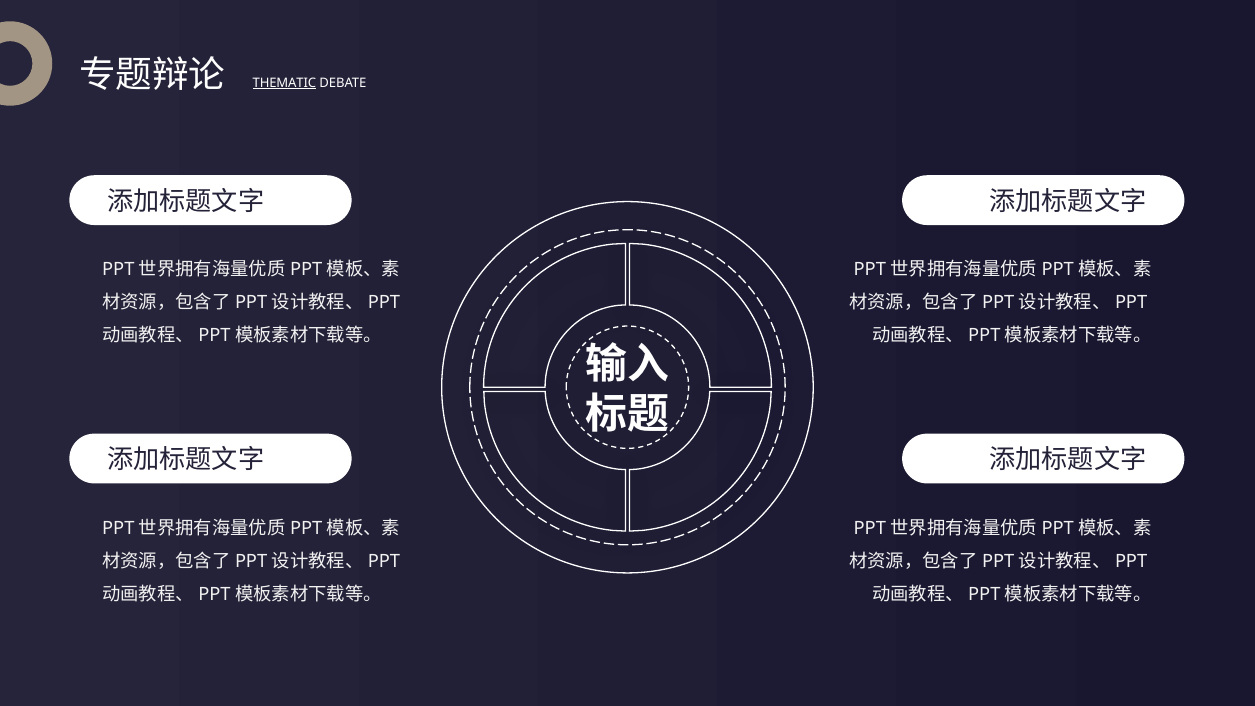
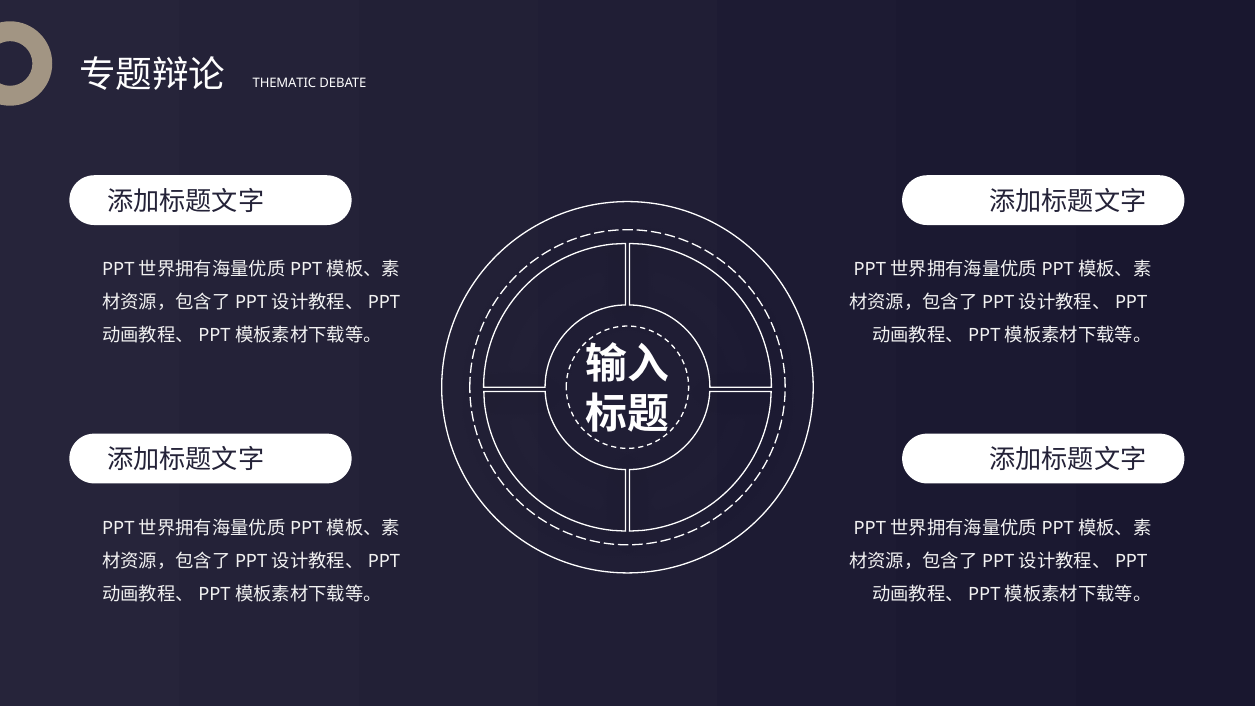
THEMATIC underline: present -> none
